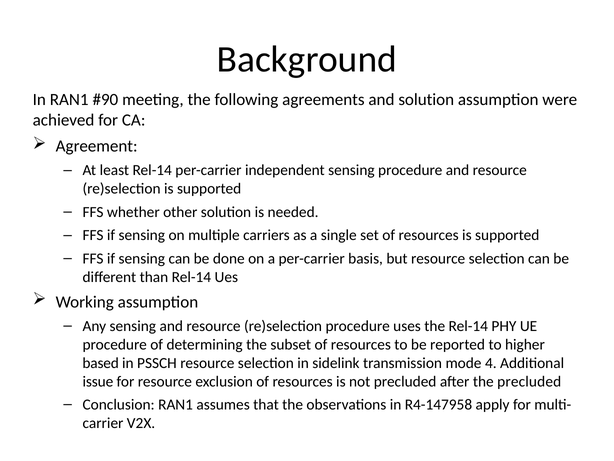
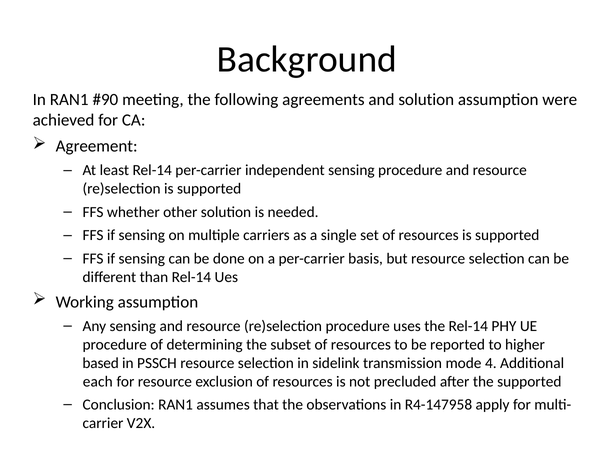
issue: issue -> each
the precluded: precluded -> supported
